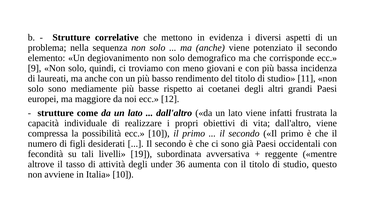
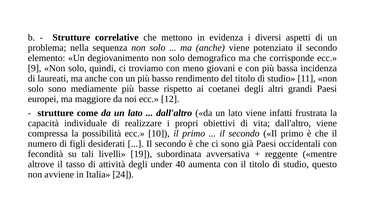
36: 36 -> 40
Italia 10: 10 -> 24
